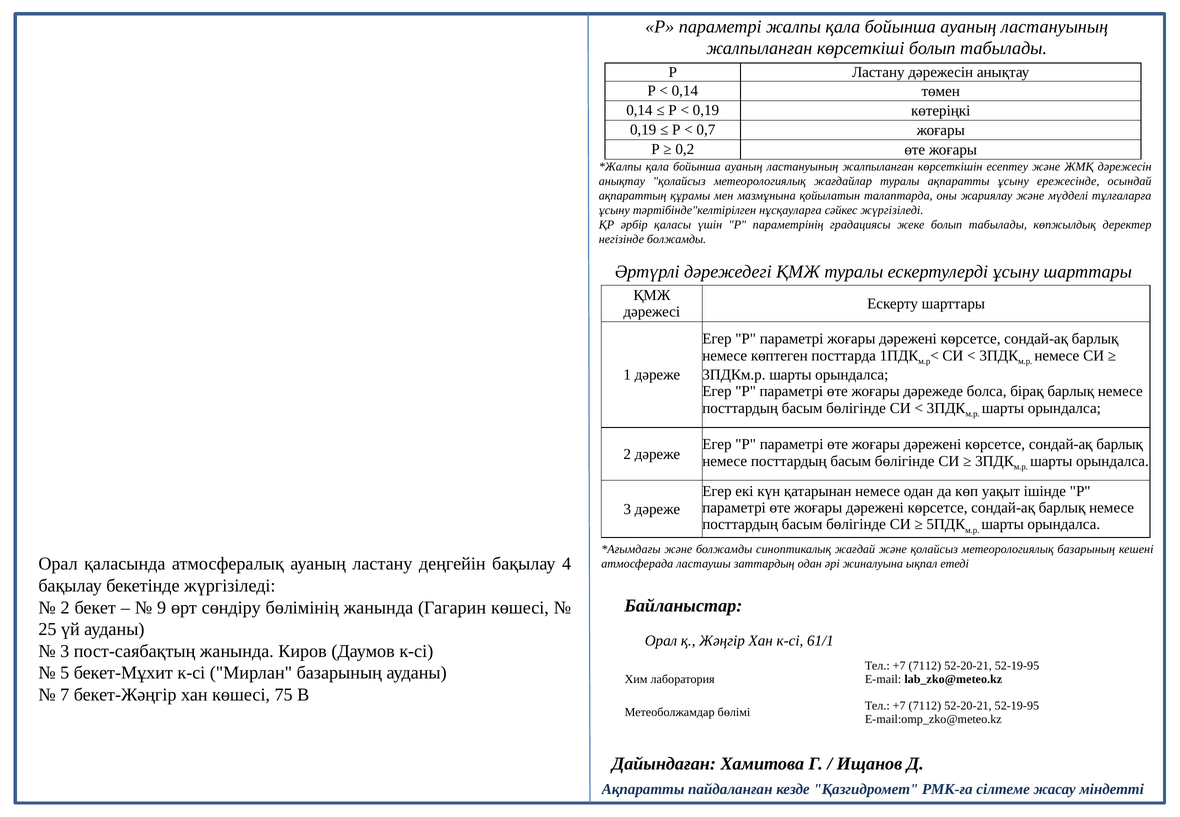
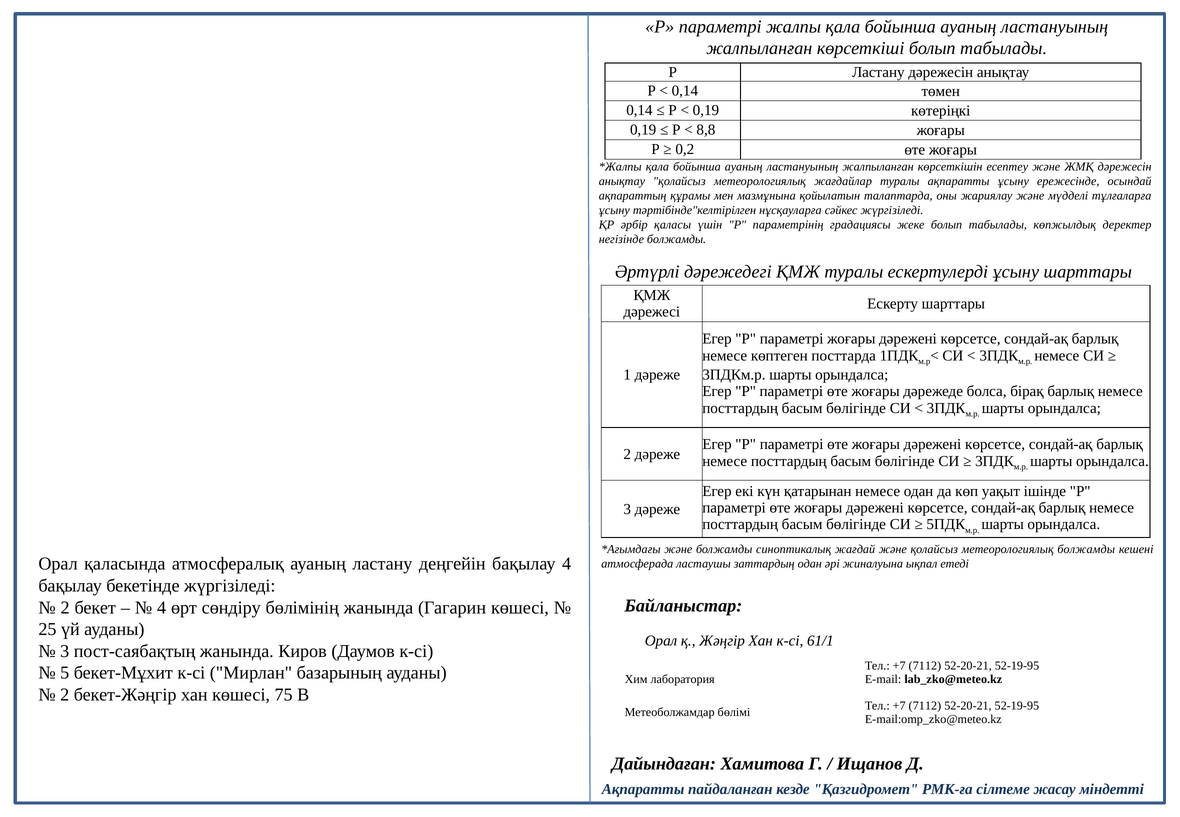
0,7: 0,7 -> 8,8
метеорологиялық базарының: базарының -> болжамды
9 at (162, 607): 9 -> 4
7 at (65, 695): 7 -> 2
